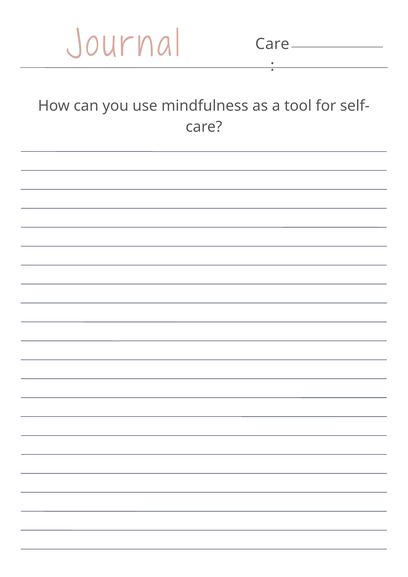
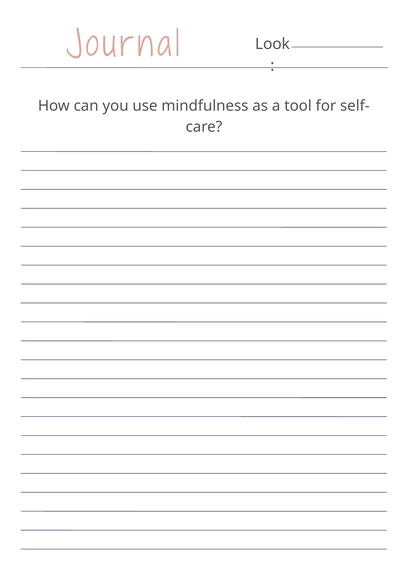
Care at (272, 44): Care -> Look
